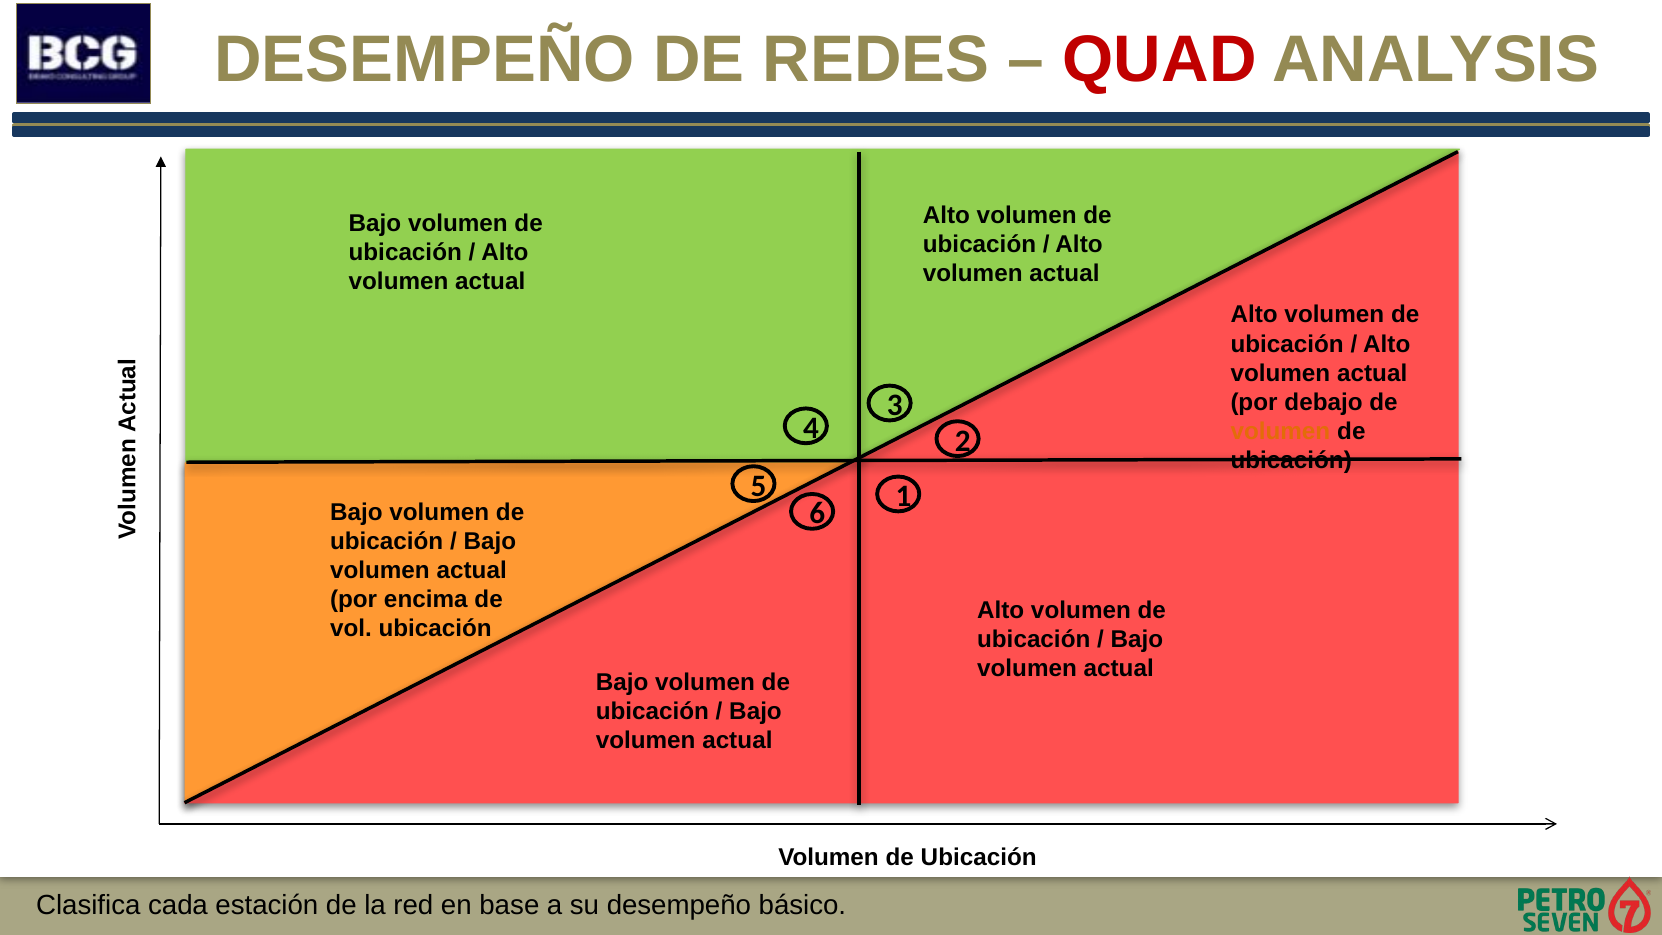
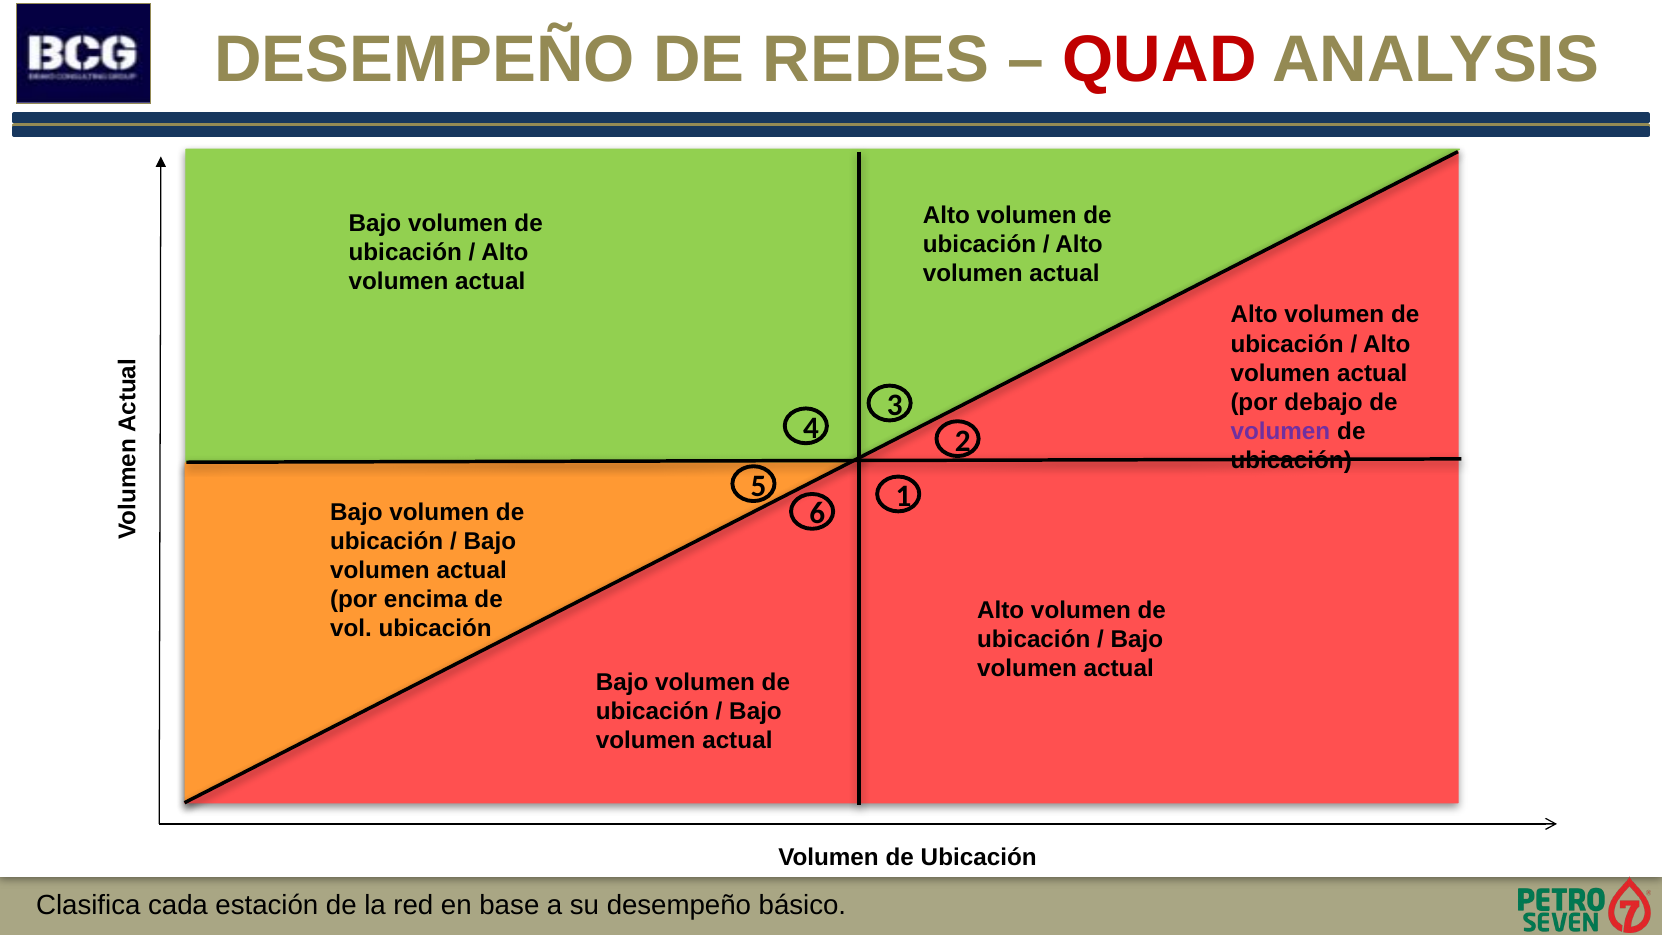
volumen at (1280, 431) colour: orange -> purple
